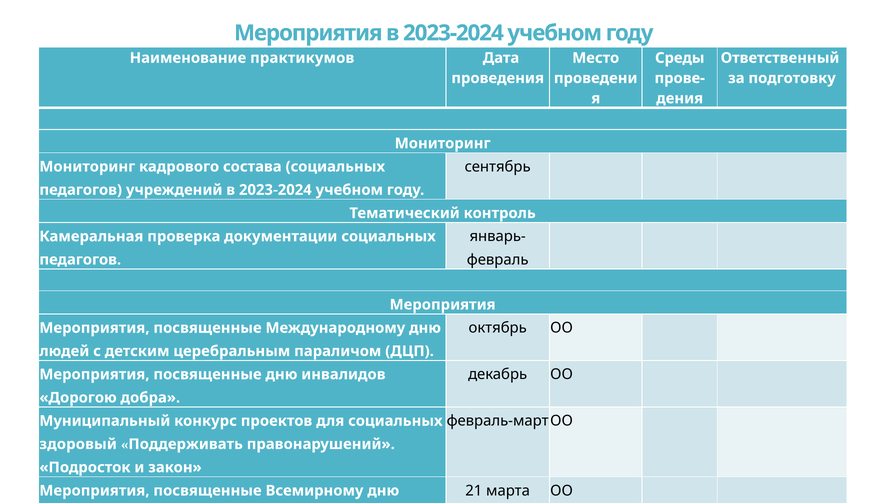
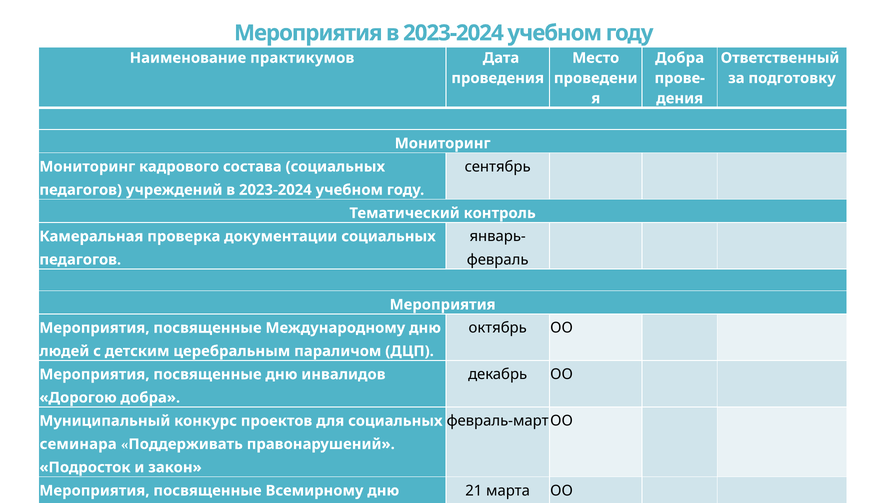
Среды at (680, 58): Среды -> Добра
здоровый: здоровый -> семинара
